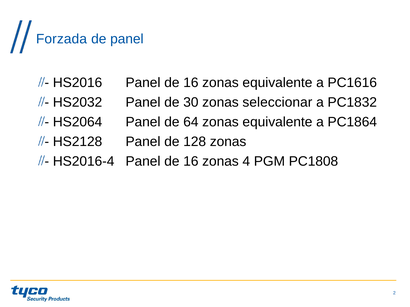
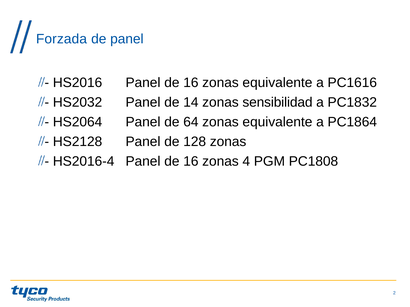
30: 30 -> 14
seleccionar: seleccionar -> sensibilidad
